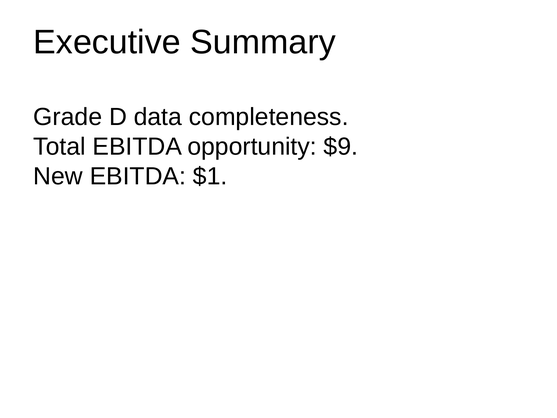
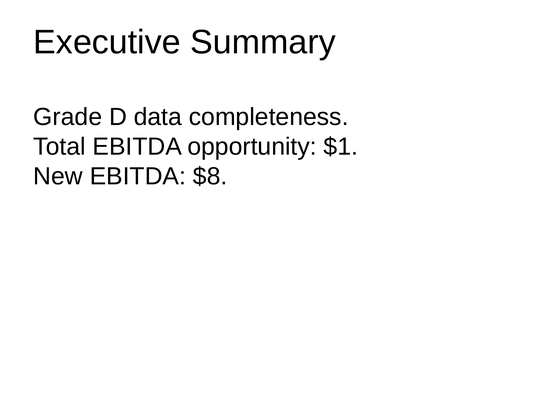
$9: $9 -> $1
$1: $1 -> $8
